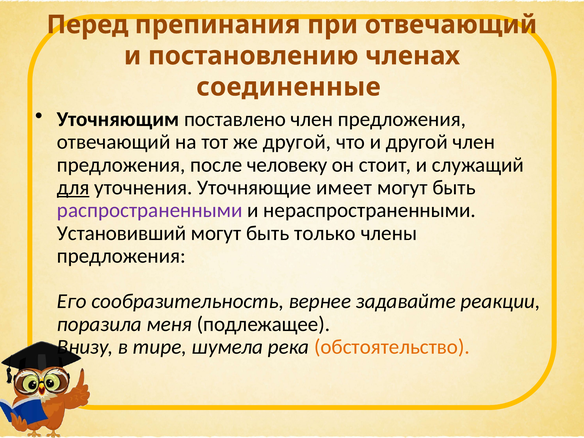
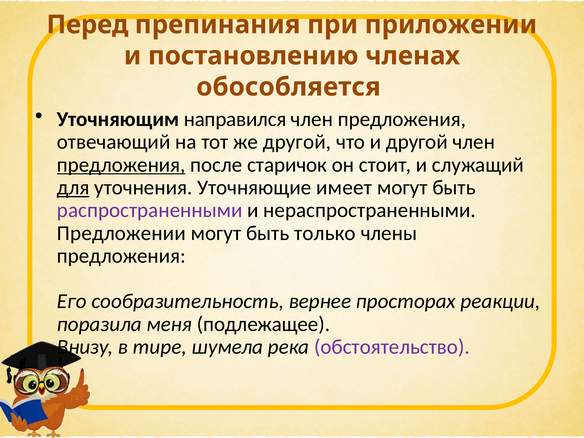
при отвечающий: отвечающий -> приложении
соединенные: соединенные -> обособляется
поставлено: поставлено -> направился
предложения at (121, 165) underline: none -> present
человеку: человеку -> старичок
Установивший: Установивший -> Предложении
задавайте: задавайте -> просторах
обстоятельство colour: orange -> purple
